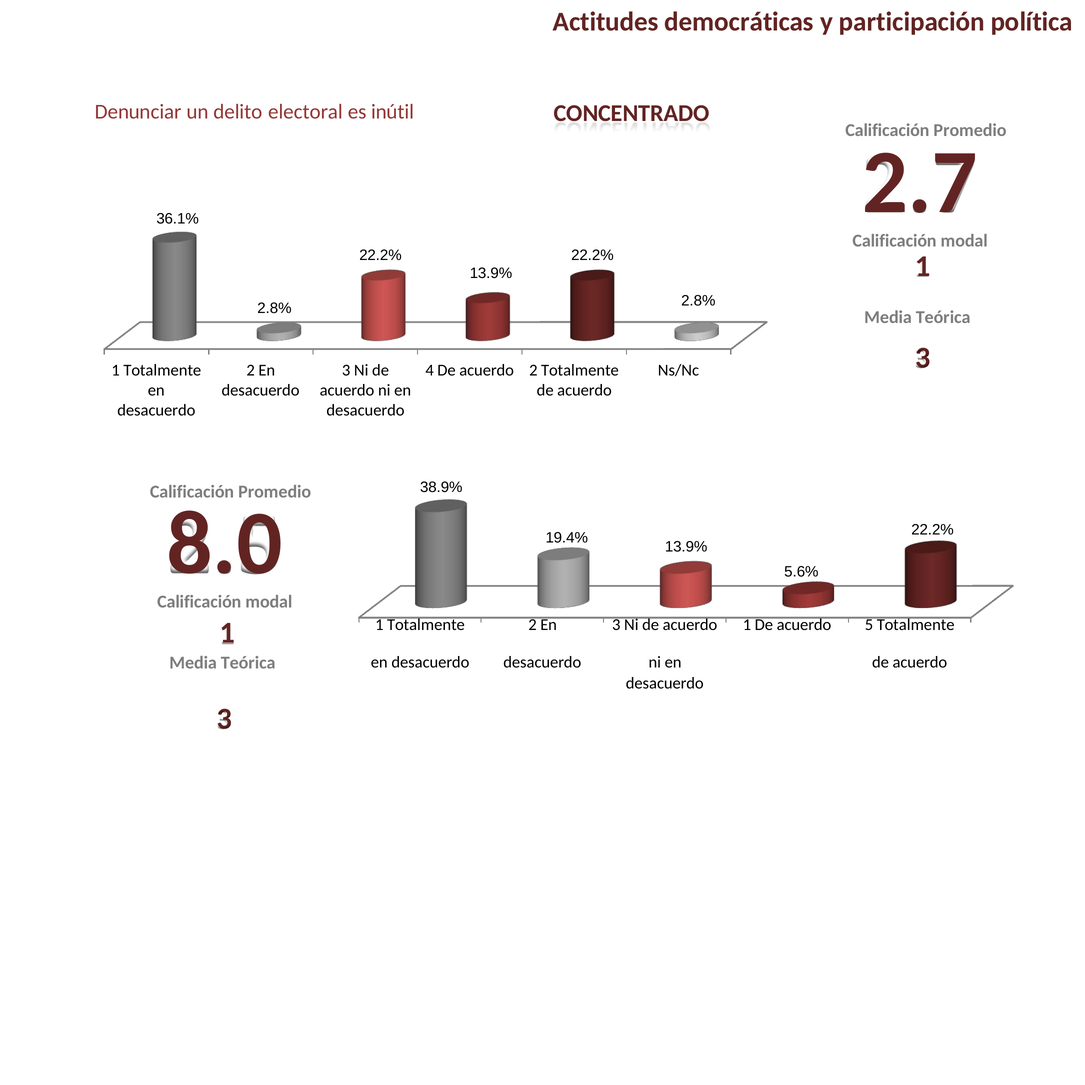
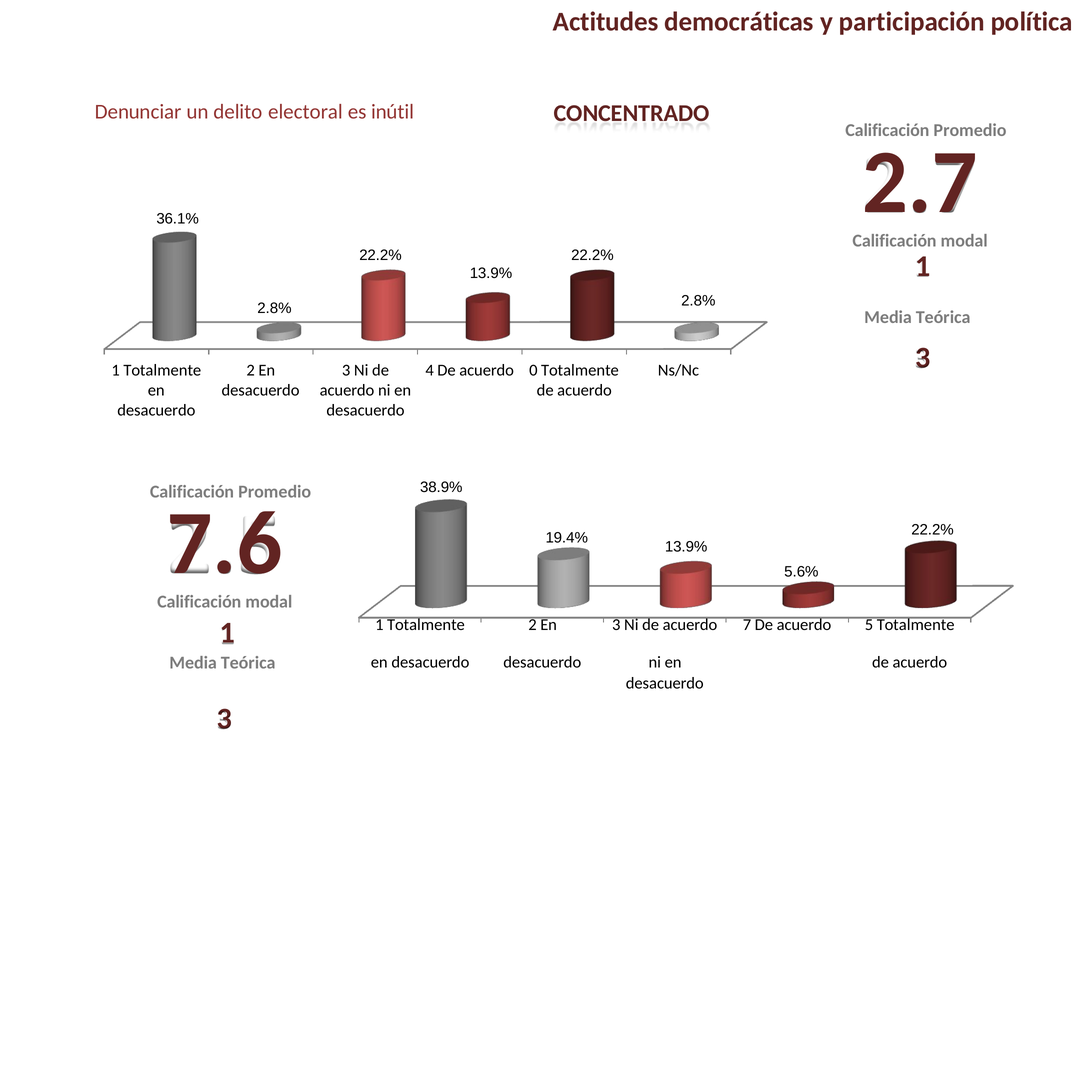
acuerdo 2: 2 -> 0
8.0: 8.0 -> 7.6
acuerdo 1: 1 -> 7
